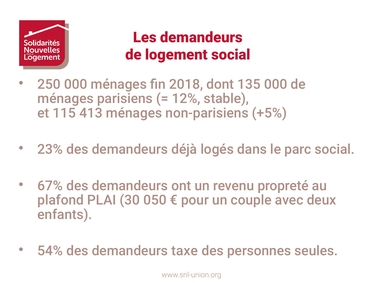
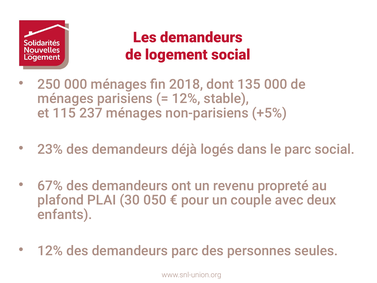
413: 413 -> 237
54% at (50, 251): 54% -> 12%
demandeurs taxe: taxe -> parc
